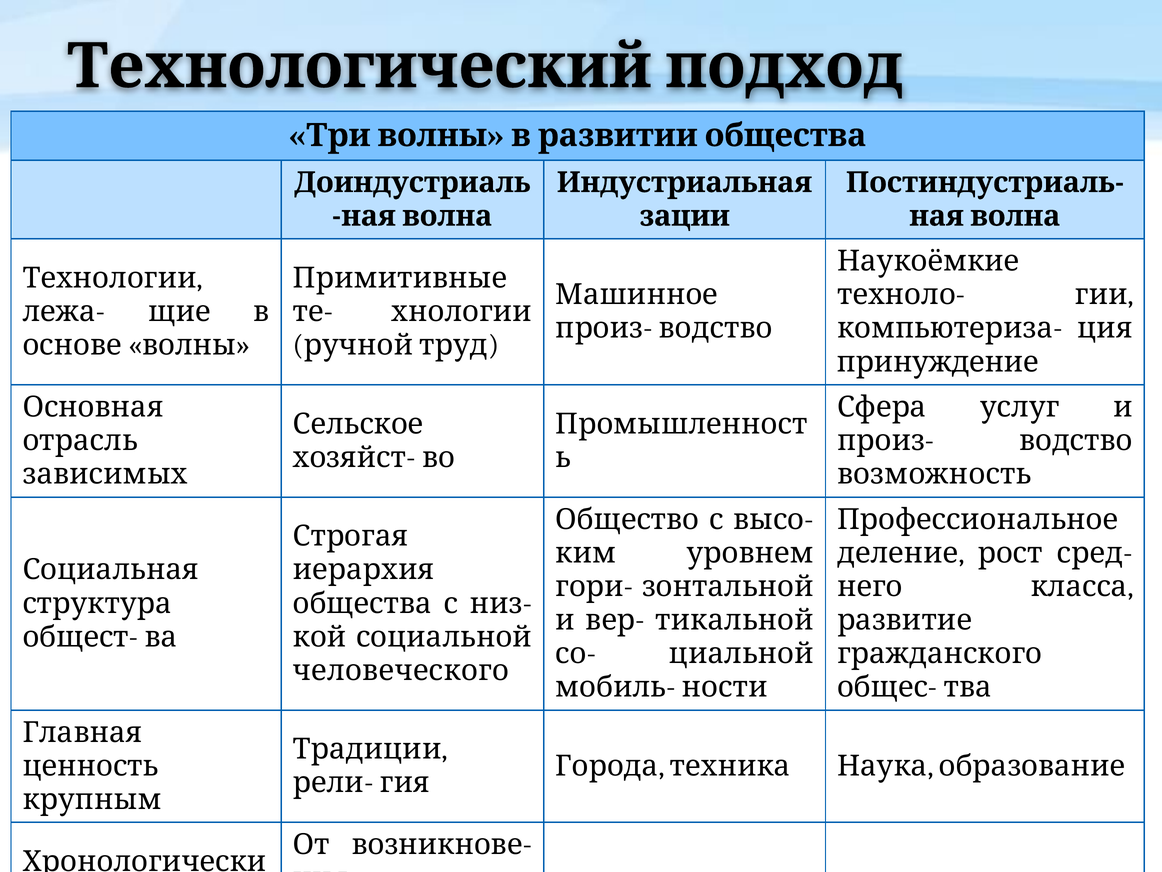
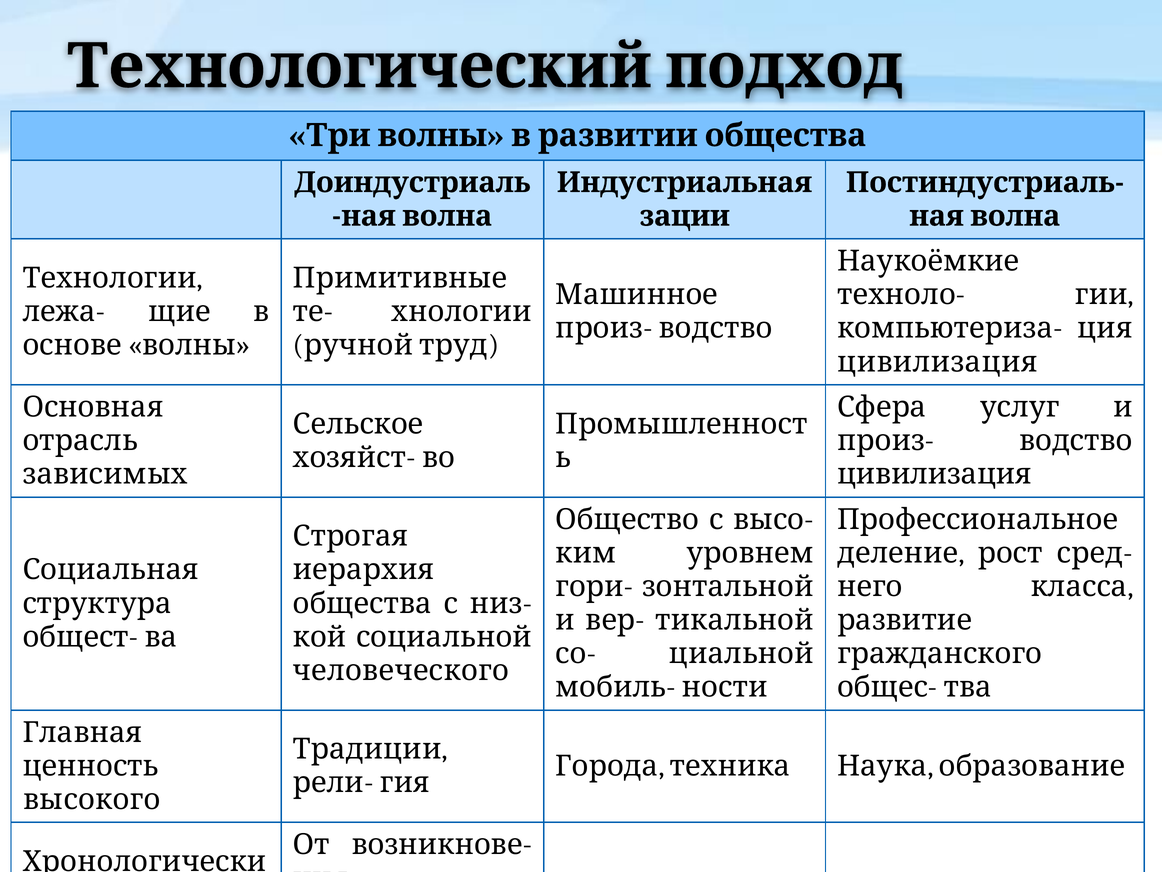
принуждение at (938, 362): принуждение -> цивилизация
возможность at (934, 474): возможность -> цивилизация
крупным: крупным -> высокого
